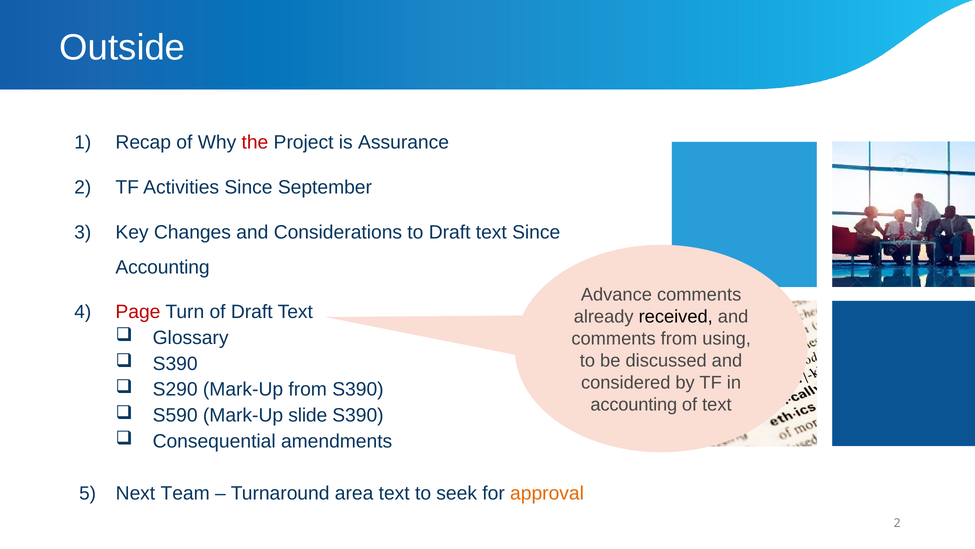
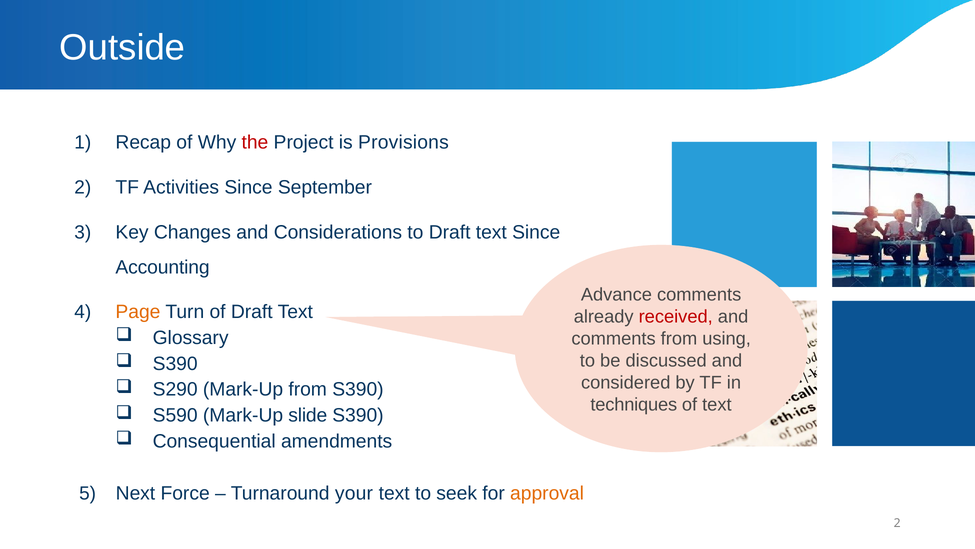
Assurance: Assurance -> Provisions
Page colour: red -> orange
received colour: black -> red
accounting at (634, 404): accounting -> techniques
Team: Team -> Force
area: area -> your
